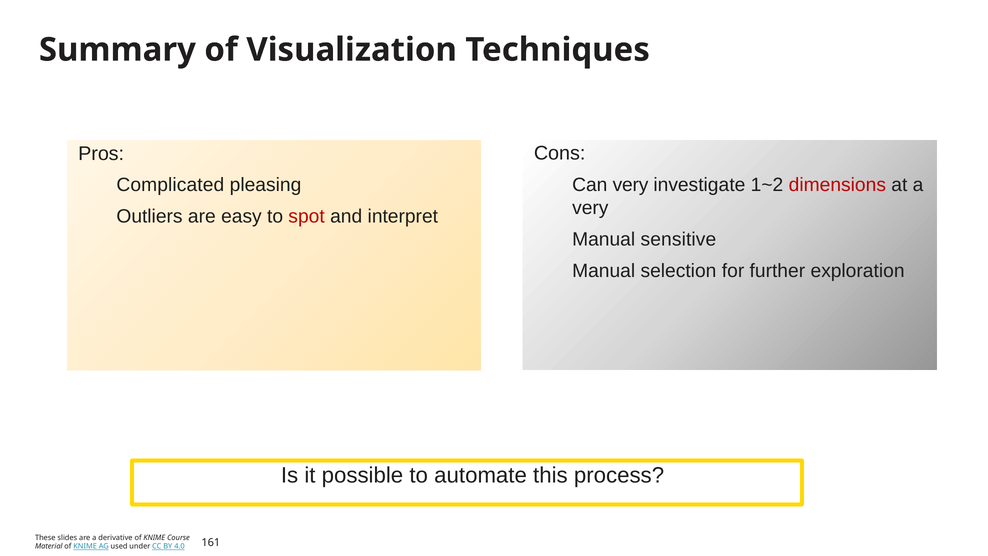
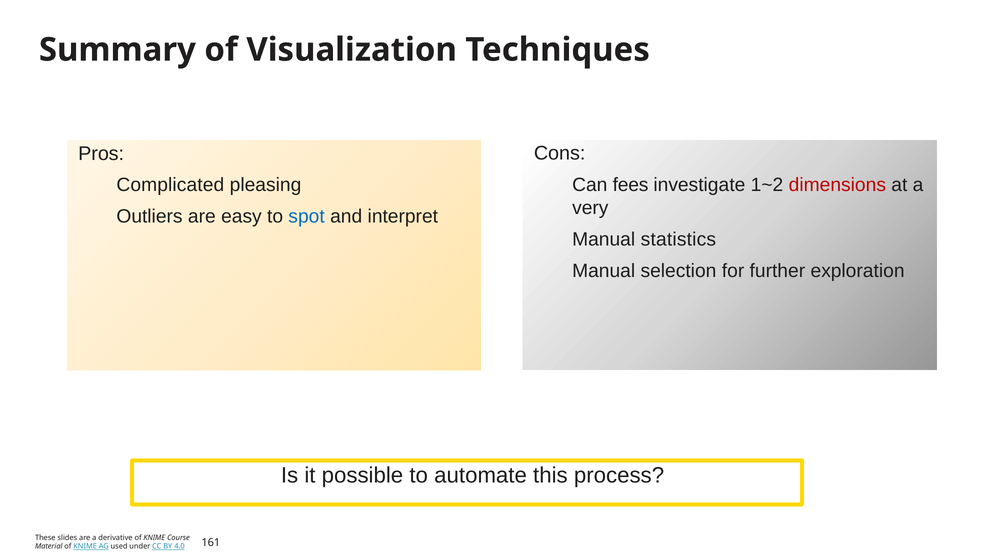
Can very: very -> fees
spot colour: red -> blue
sensitive: sensitive -> statistics
